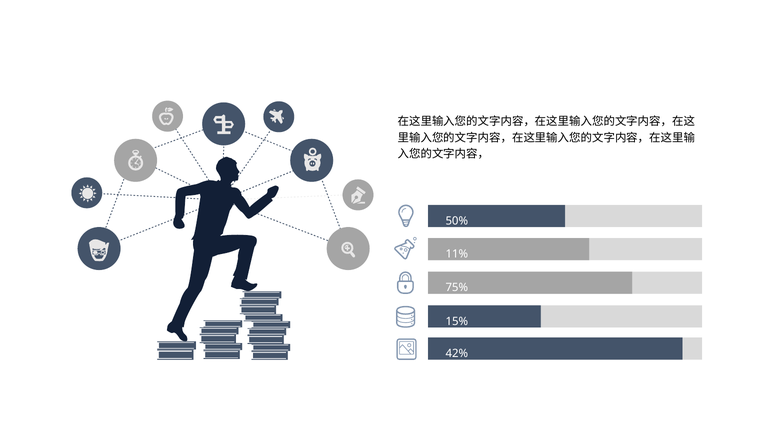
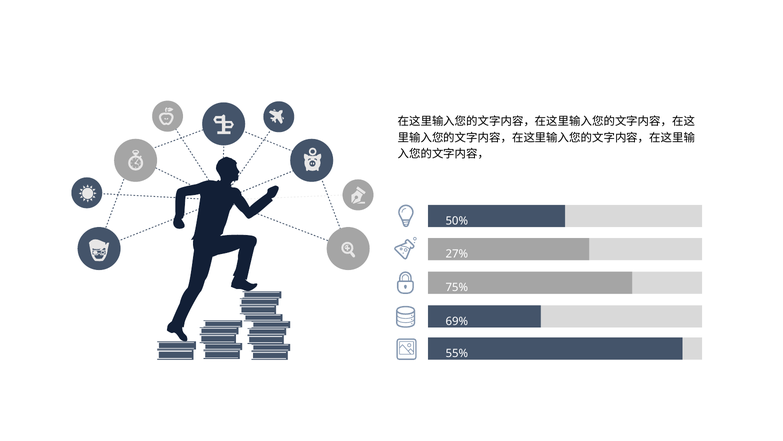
11%: 11% -> 27%
15%: 15% -> 69%
42%: 42% -> 55%
